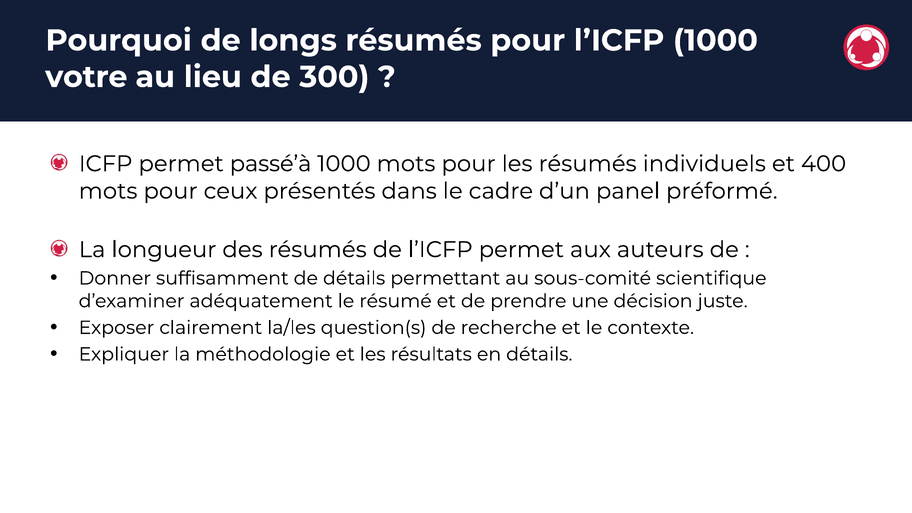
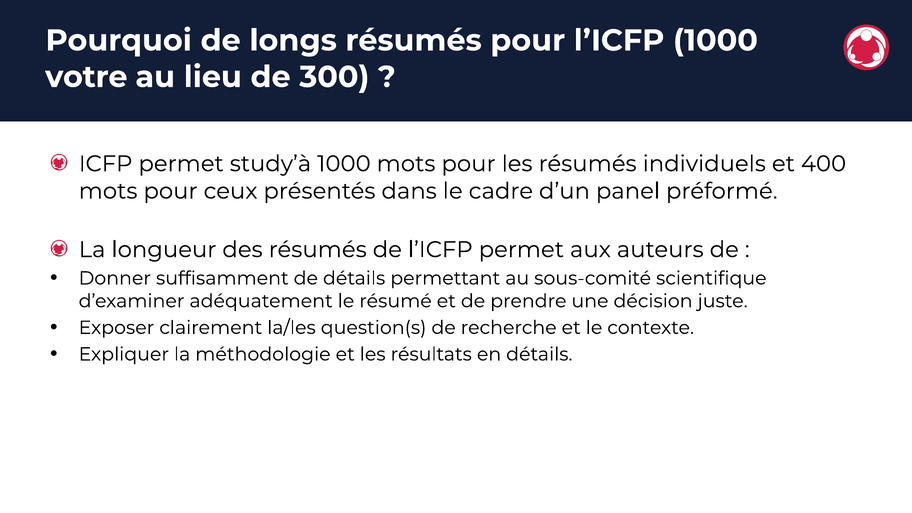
passé’à: passé’à -> study’à
